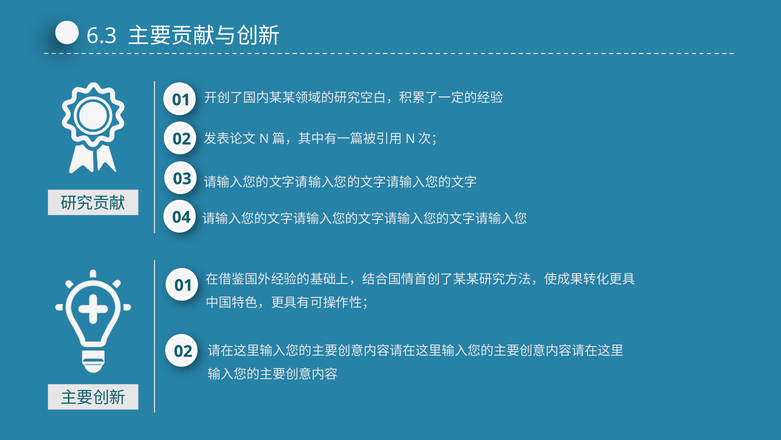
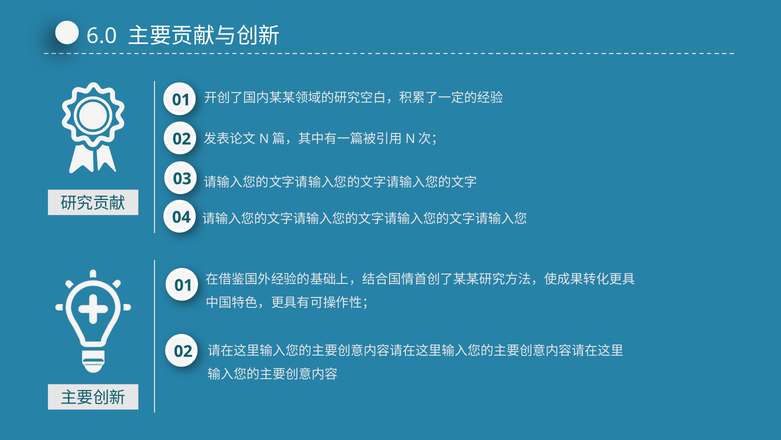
6.3: 6.3 -> 6.0
